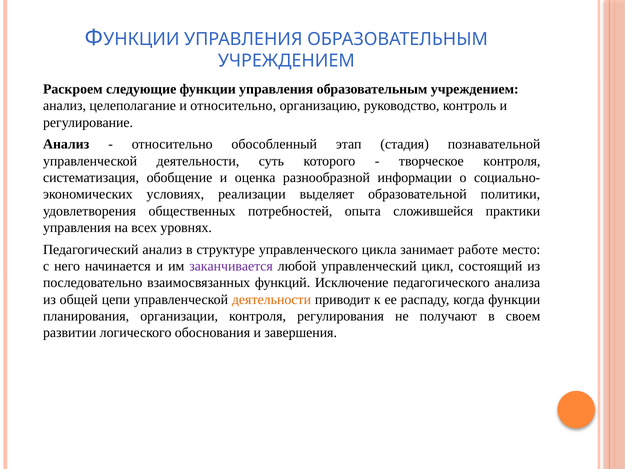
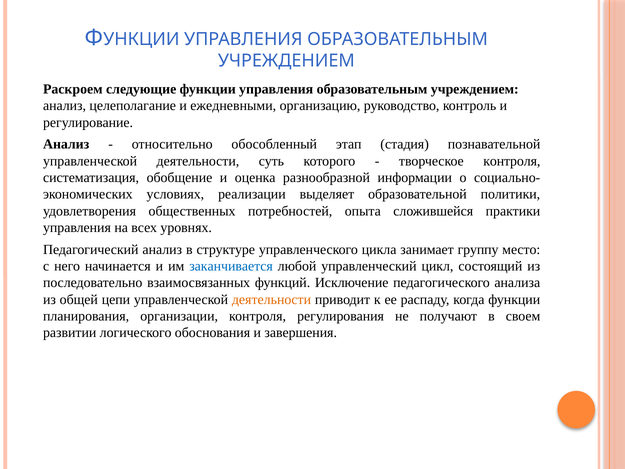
и относительно: относительно -> ежедневными
работе: работе -> группу
заканчивается colour: purple -> blue
